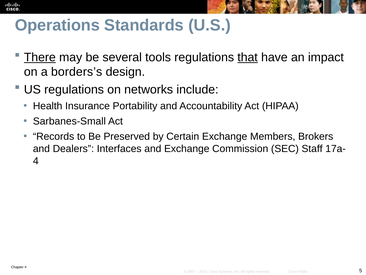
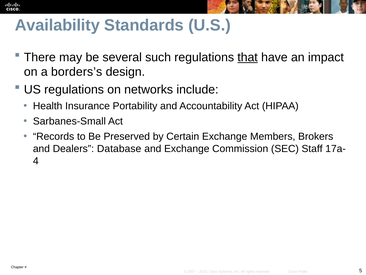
Operations: Operations -> Availability
There underline: present -> none
tools: tools -> such
Interfaces: Interfaces -> Database
